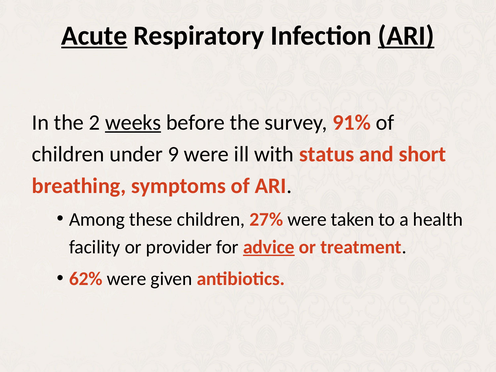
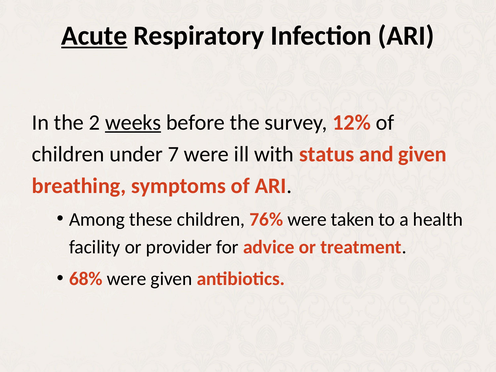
ARI at (406, 36) underline: present -> none
91%: 91% -> 12%
9: 9 -> 7
and short: short -> given
27%: 27% -> 76%
advice underline: present -> none
62%: 62% -> 68%
